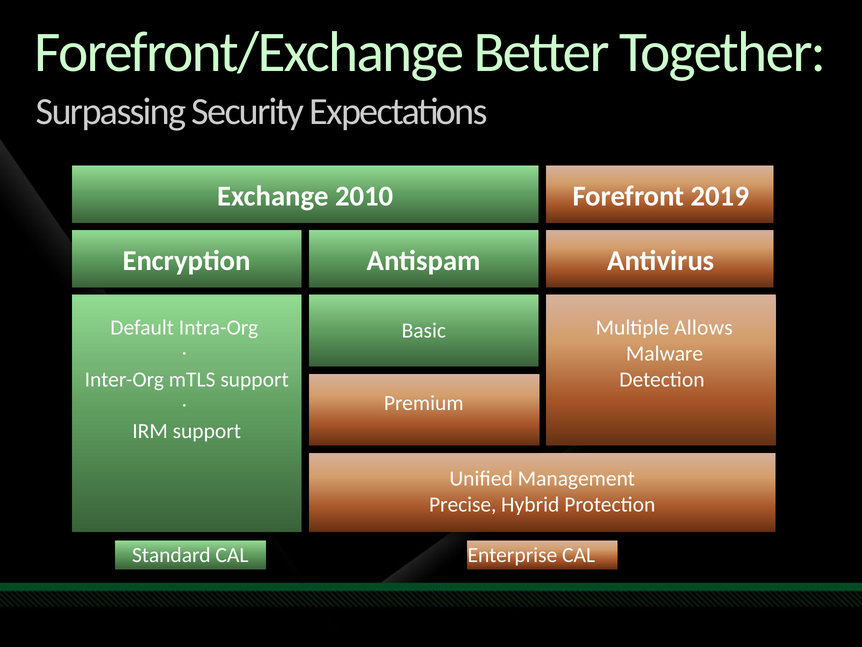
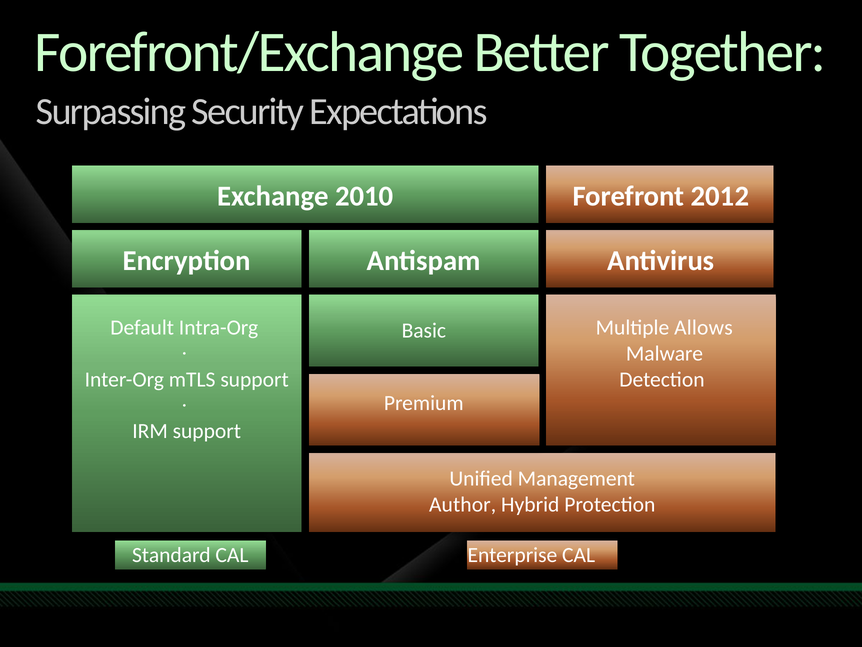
2019: 2019 -> 2012
Precise: Precise -> Author
